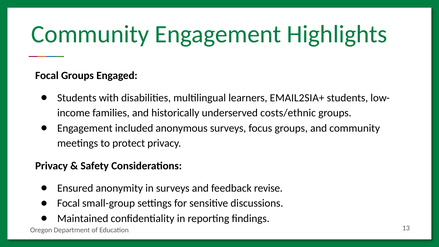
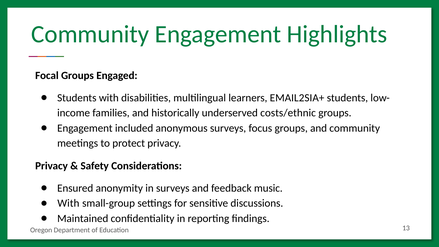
revise: revise -> music
Focal at (68, 203): Focal -> With
